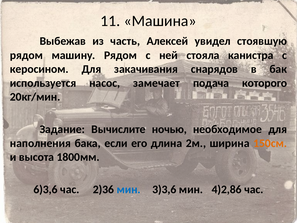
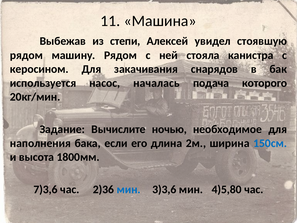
часть: часть -> степи
замечает: замечает -> началась
150см colour: orange -> blue
6)3,6: 6)3,6 -> 7)3,6
4)2,86: 4)2,86 -> 4)5,80
